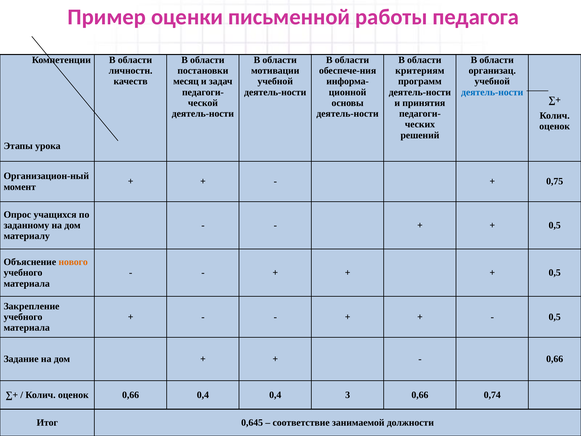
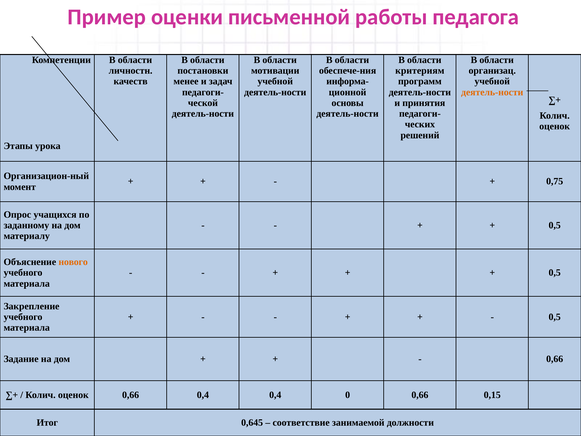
месяц: месяц -> менее
деятель-ности at (492, 92) colour: blue -> orange
3: 3 -> 0
0,74: 0,74 -> 0,15
